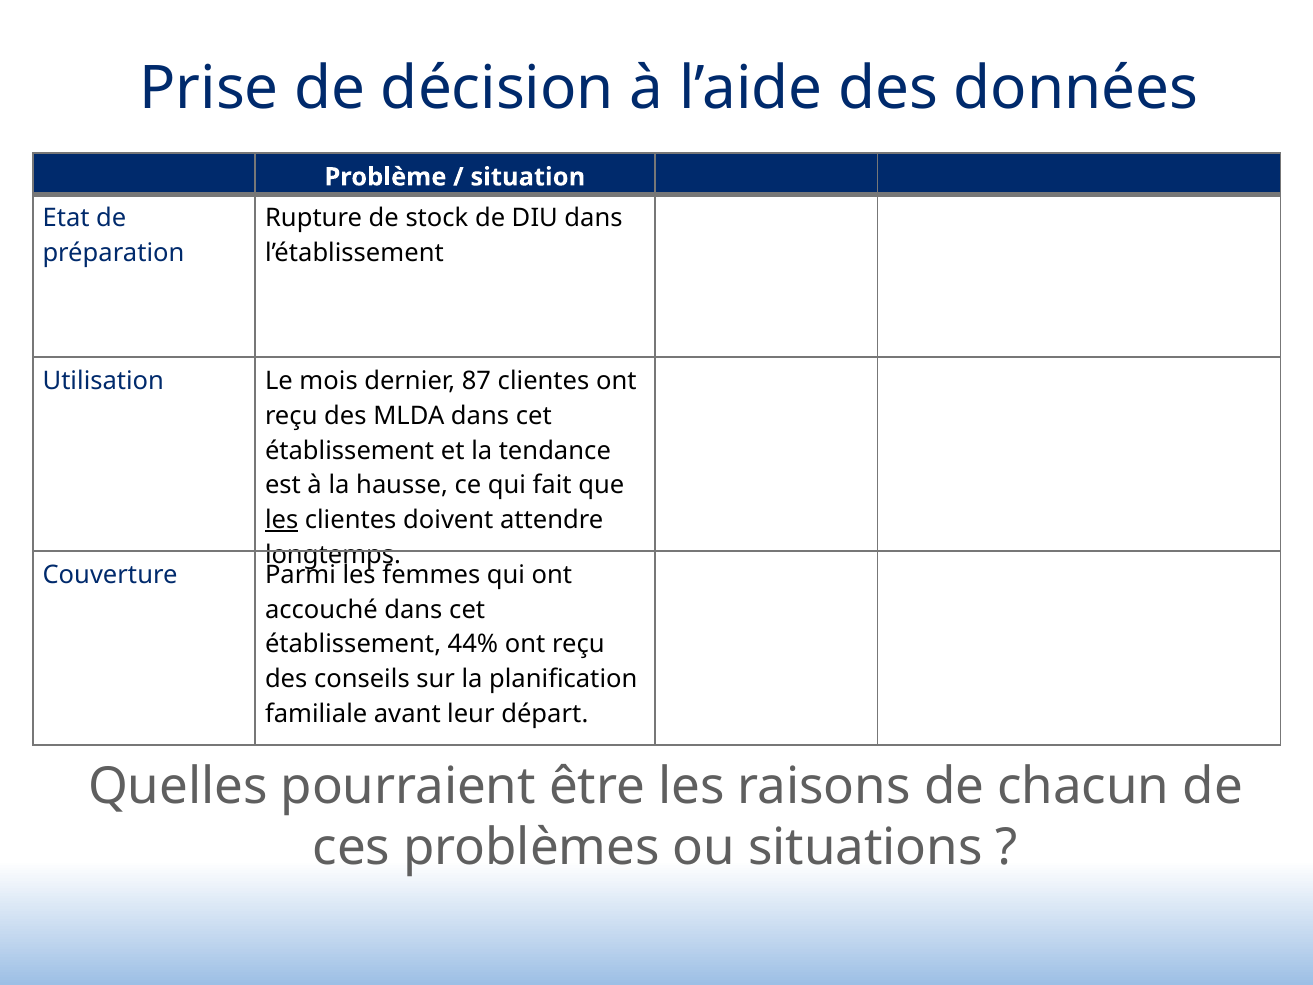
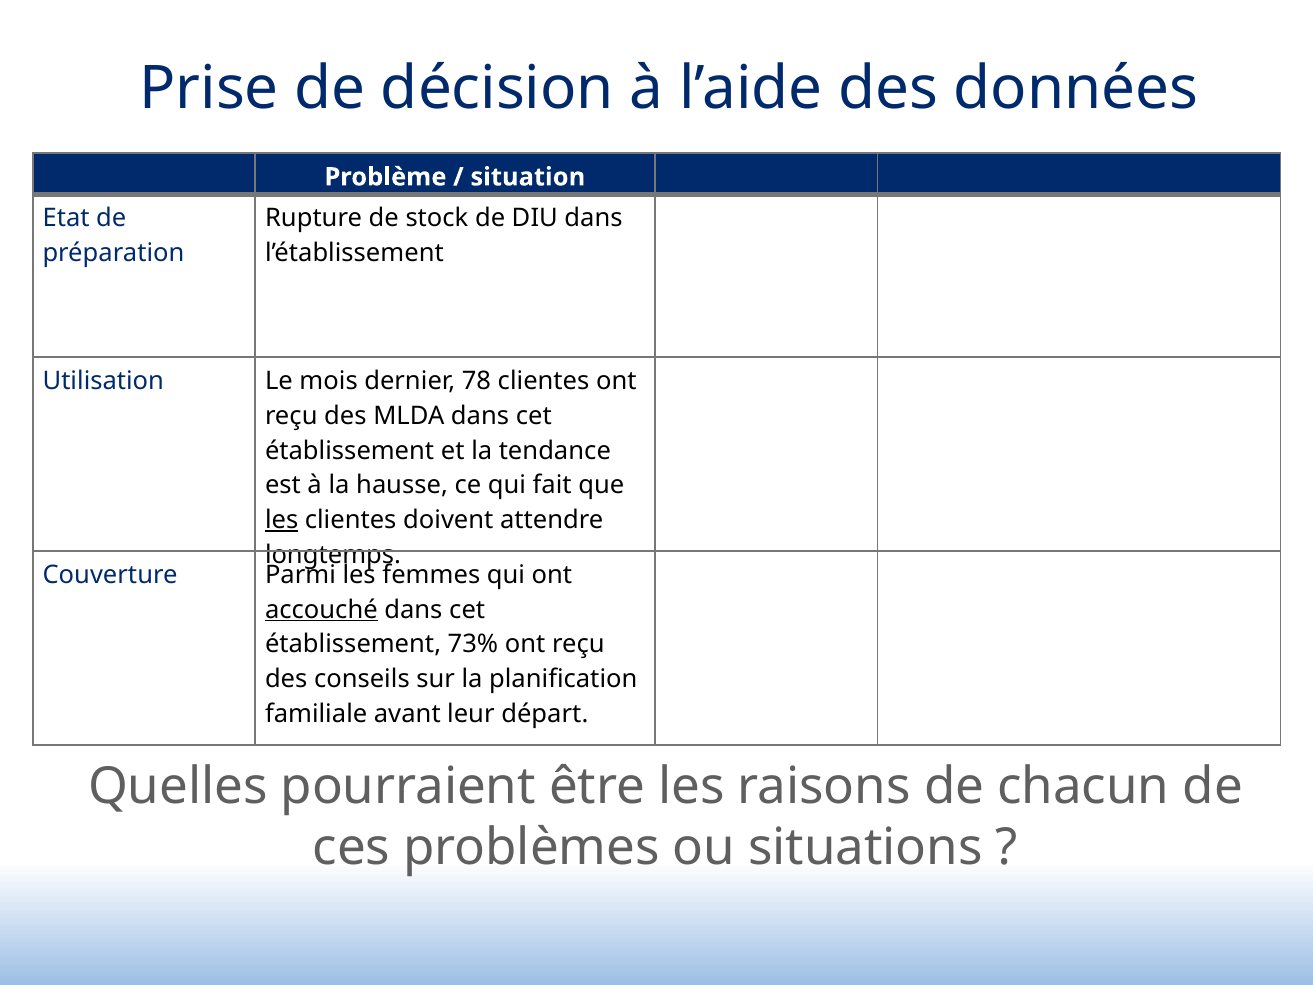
87: 87 -> 78
accouché underline: none -> present
44%: 44% -> 73%
